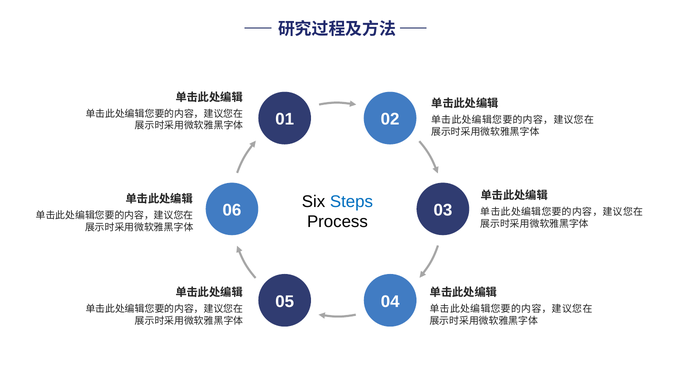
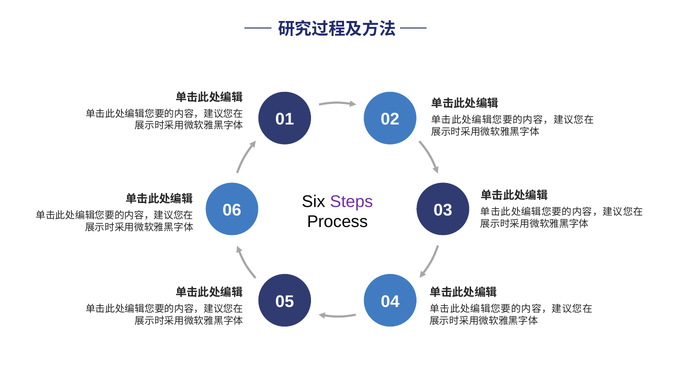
Steps colour: blue -> purple
